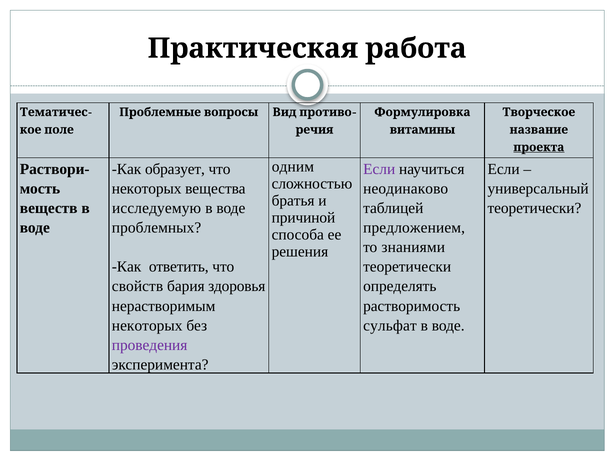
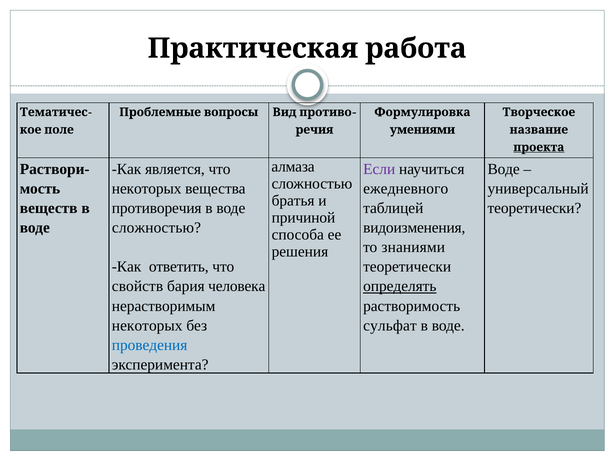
витамины: витамины -> умениями
одним: одним -> алмаза
образует: образует -> является
Если at (504, 169): Если -> Воде
неодинаково: неодинаково -> ежедневного
исследуемую: исследуемую -> противоречия
проблемных at (157, 228): проблемных -> сложностью
предложением: предложением -> видоизменения
здоровья: здоровья -> человека
определять underline: none -> present
проведения colour: purple -> blue
